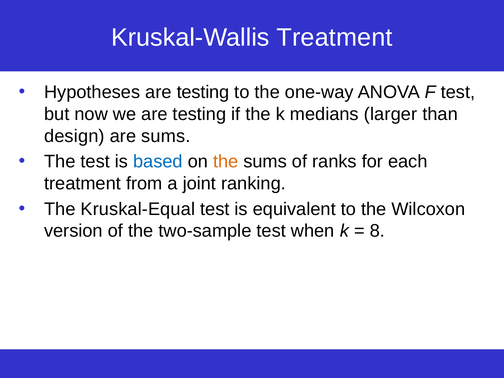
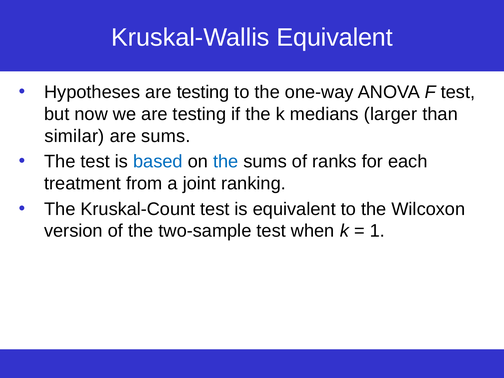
Kruskal-Wallis Treatment: Treatment -> Equivalent
design: design -> similar
the at (226, 162) colour: orange -> blue
Kruskal-Equal: Kruskal-Equal -> Kruskal-Count
8: 8 -> 1
